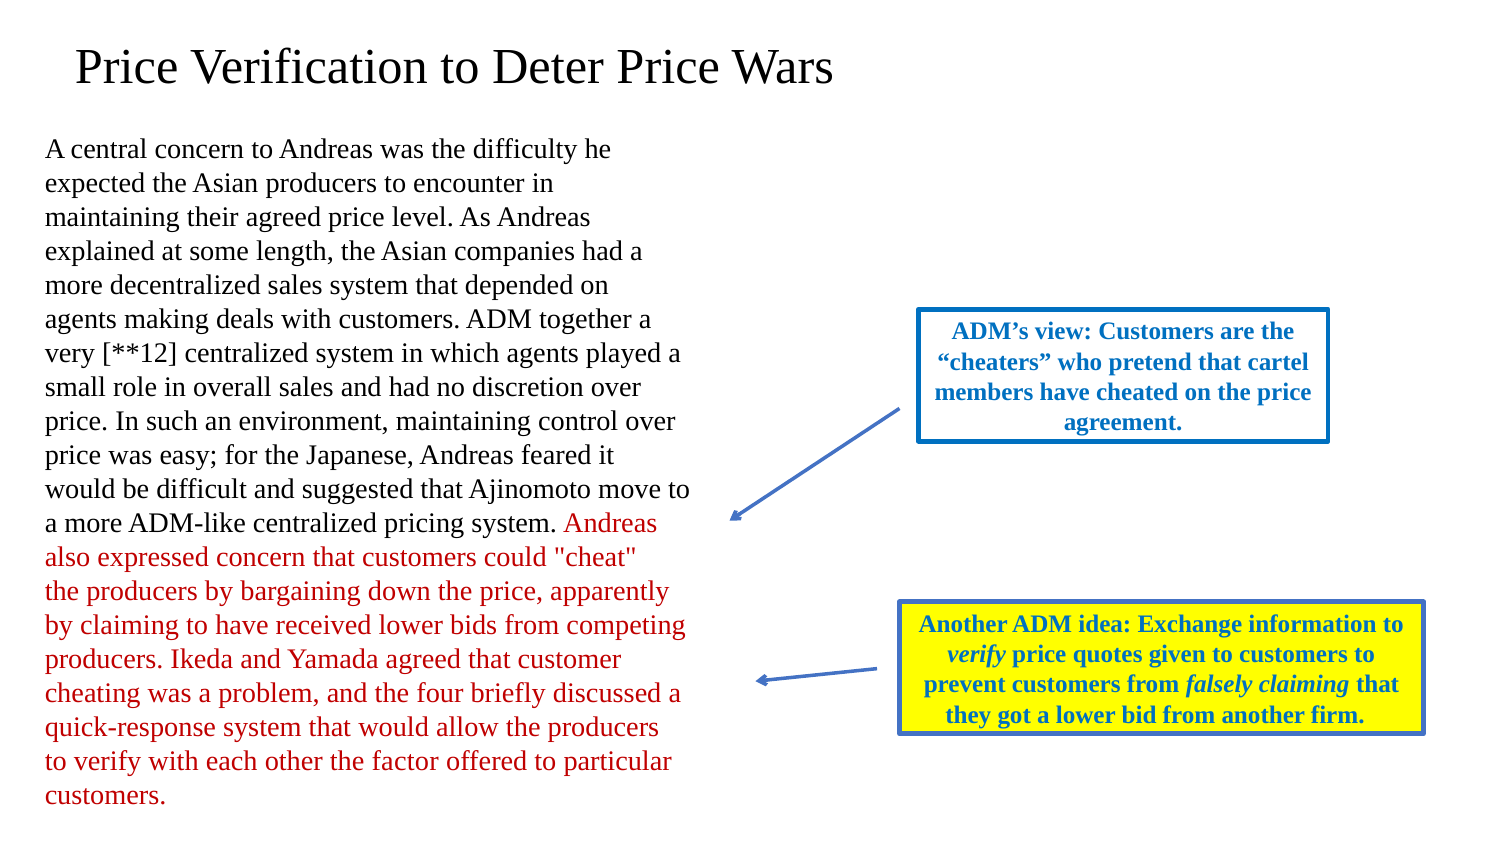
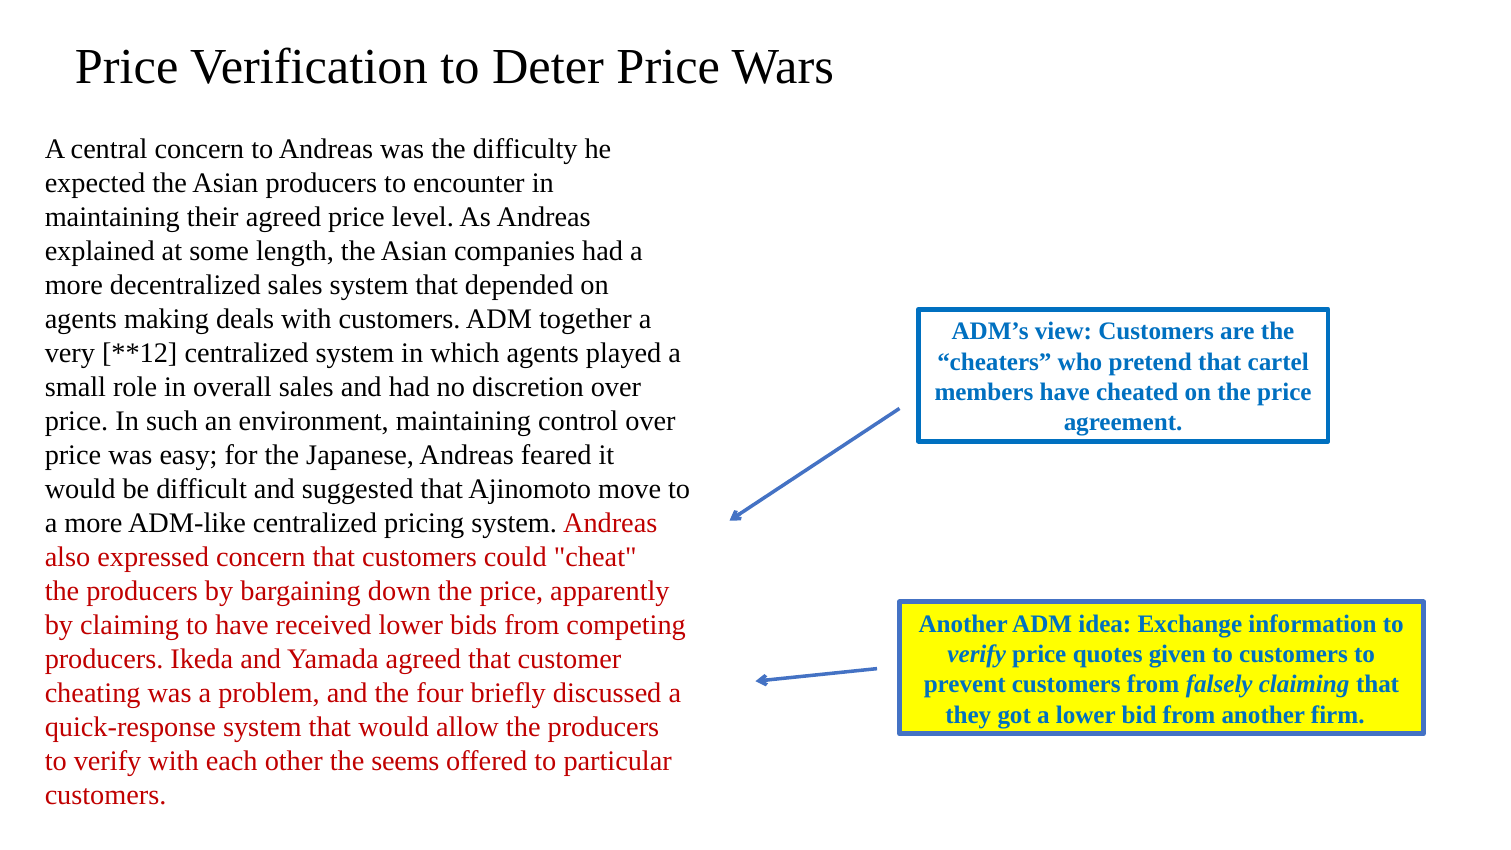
factor: factor -> seems
